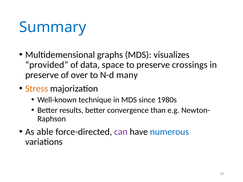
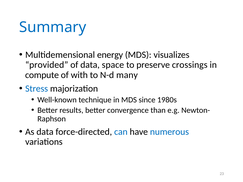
graphs: graphs -> energy
preserve at (42, 75): preserve -> compute
over: over -> with
Stress colour: orange -> blue
As able: able -> data
can colour: purple -> blue
